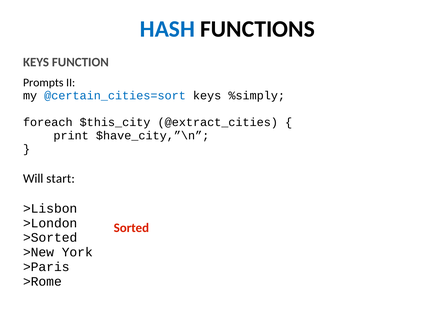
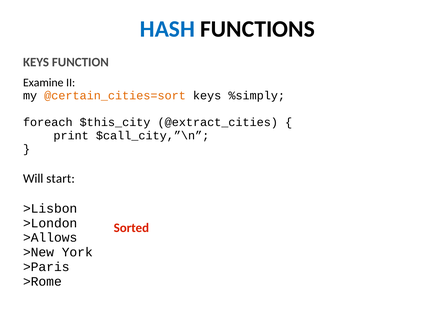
Prompts: Prompts -> Examine
@certain_cities=sort colour: blue -> orange
$have_city,”\n: $have_city,”\n -> $call_city,”\n
>Sorted: >Sorted -> >Allows
